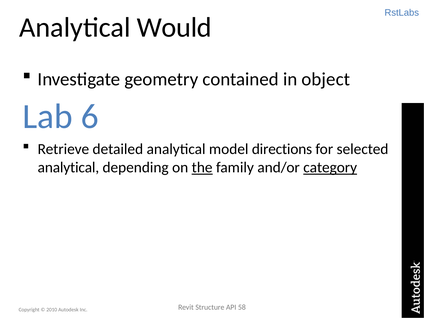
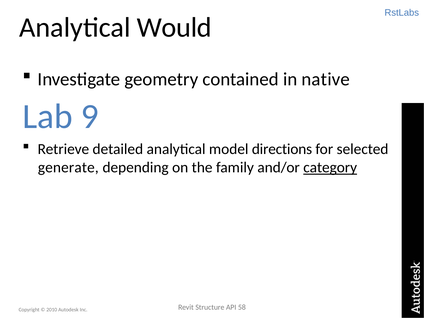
object: object -> native
6: 6 -> 9
analytical at (68, 167): analytical -> generate
the underline: present -> none
